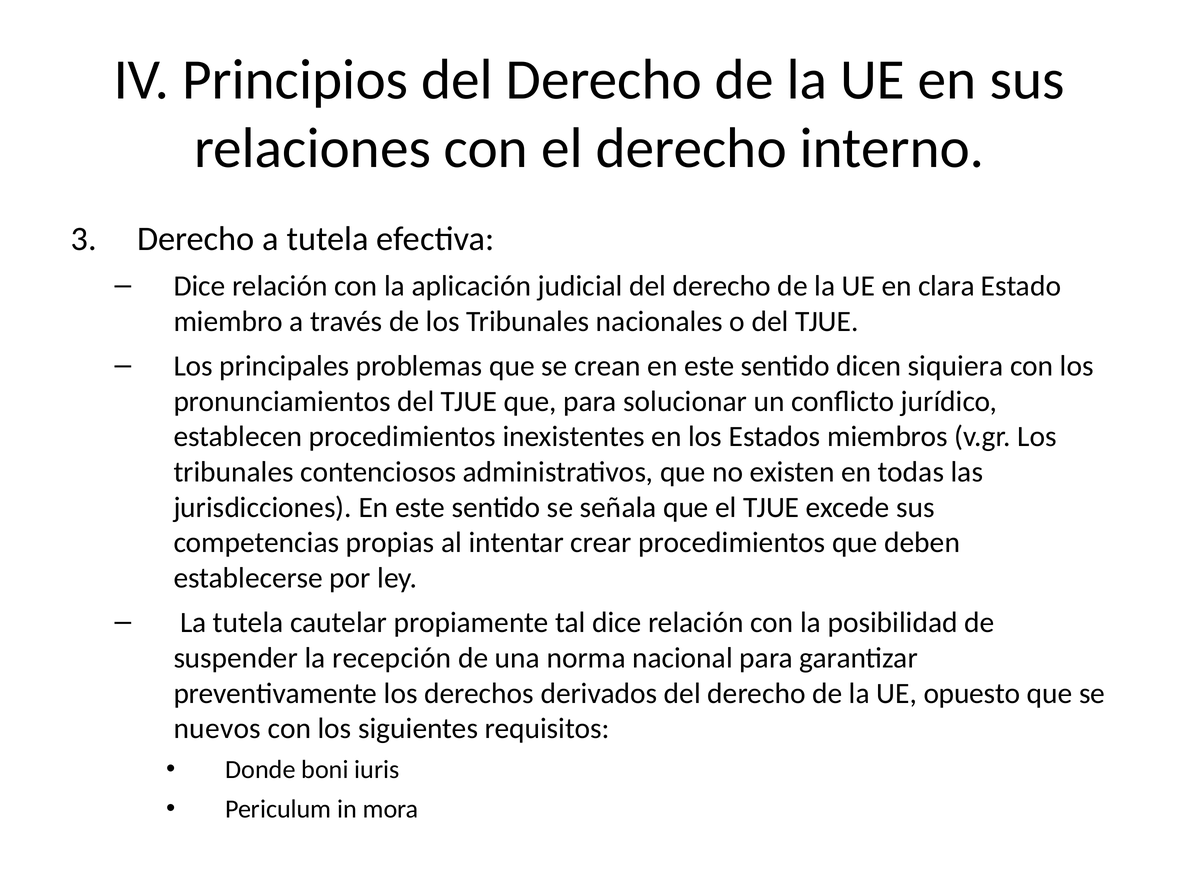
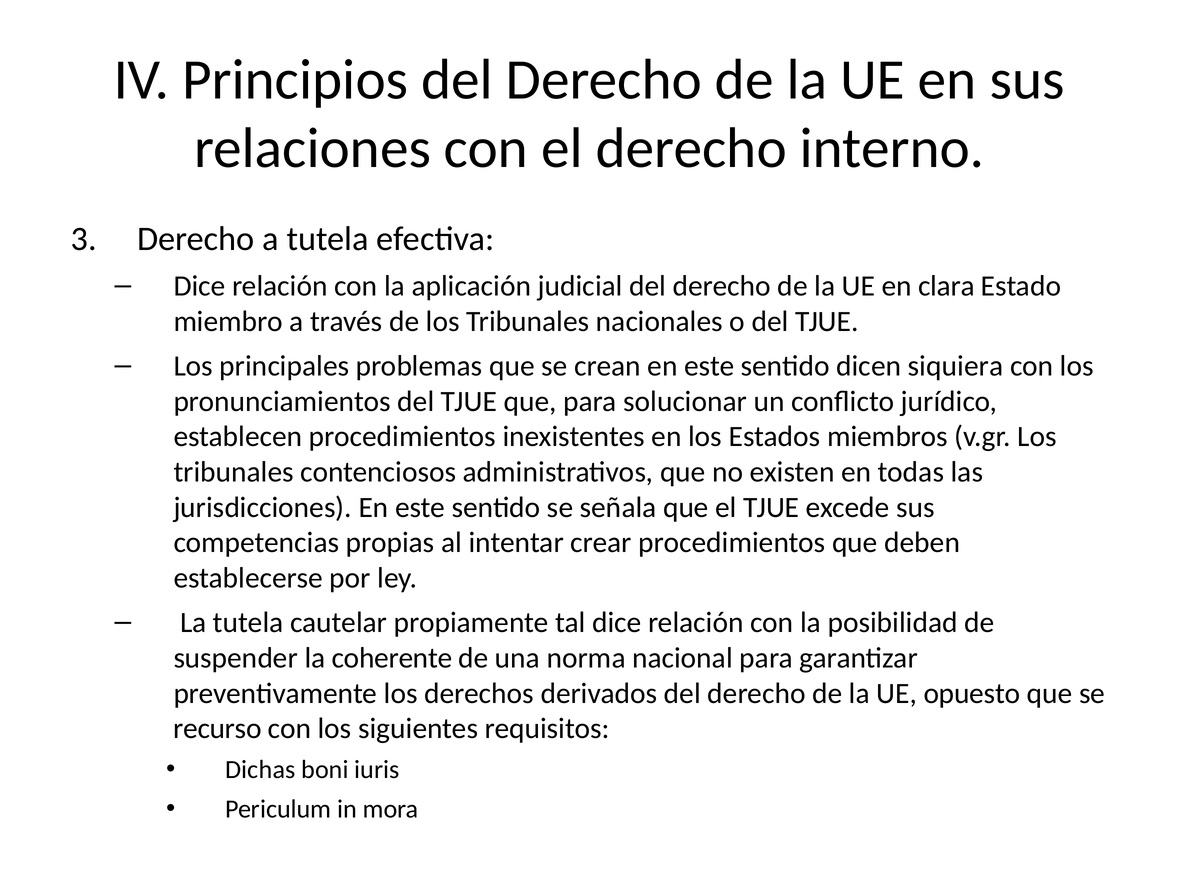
recepción: recepción -> coherente
nuevos: nuevos -> recurso
Donde: Donde -> Dichas
